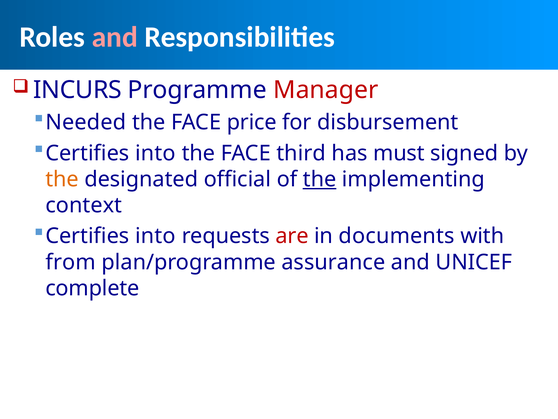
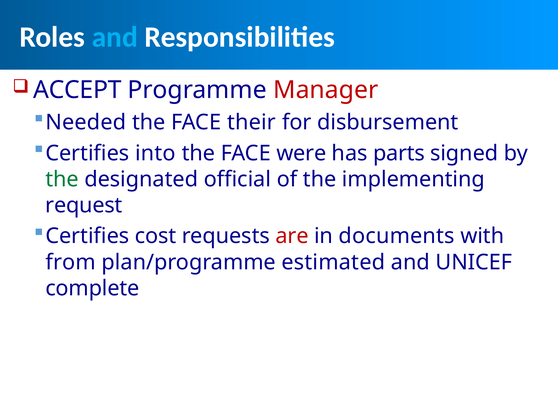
and at (115, 37) colour: pink -> light blue
INCURS: INCURS -> ACCEPT
price: price -> their
third: third -> were
must: must -> parts
the at (62, 179) colour: orange -> green
the at (320, 179) underline: present -> none
context: context -> request
into at (155, 236): into -> cost
assurance: assurance -> estimated
